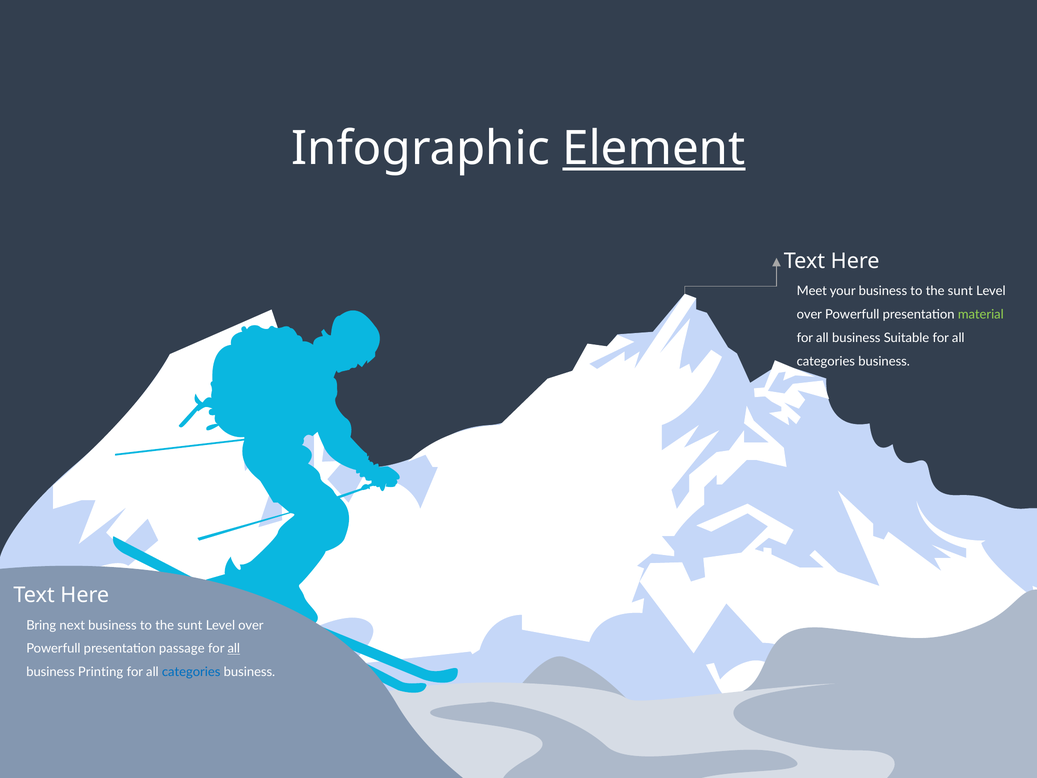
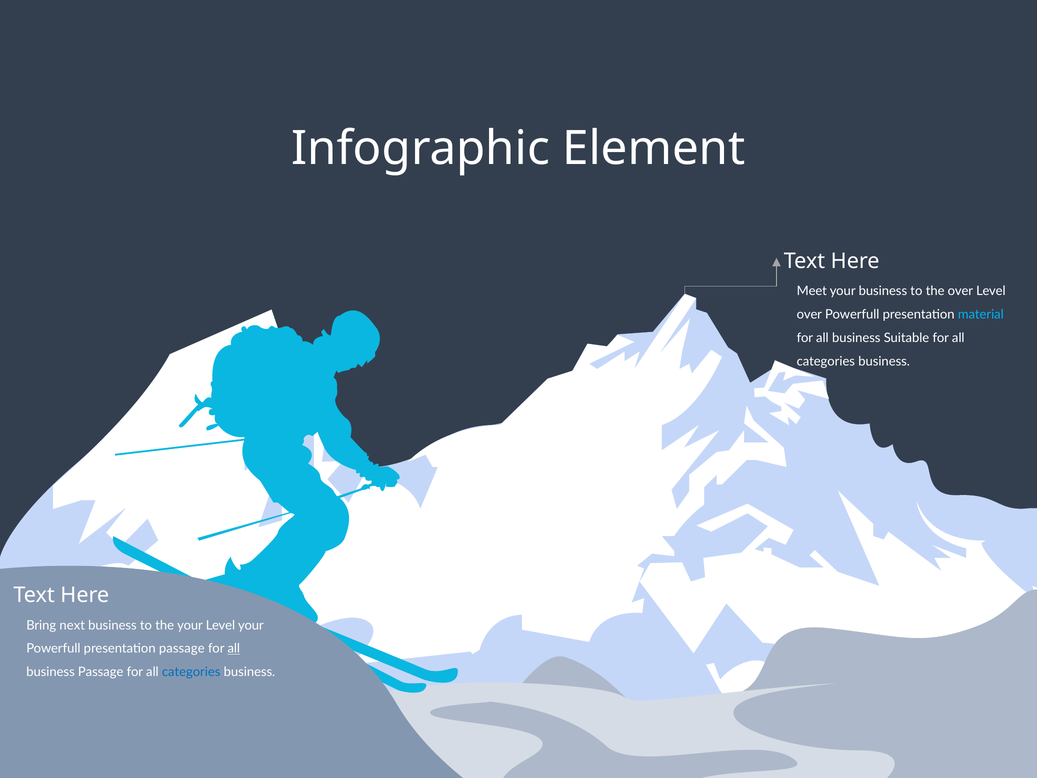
Element underline: present -> none
sunt at (960, 291): sunt -> over
material colour: light green -> light blue
sunt at (190, 625): sunt -> your
over at (251, 625): over -> your
business Printing: Printing -> Passage
